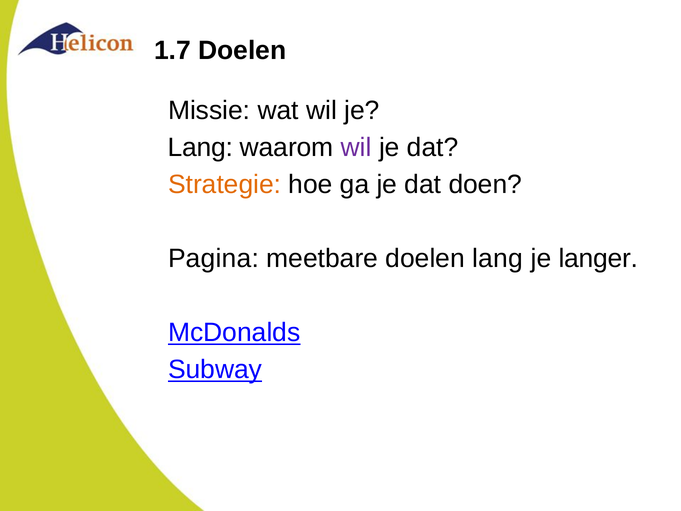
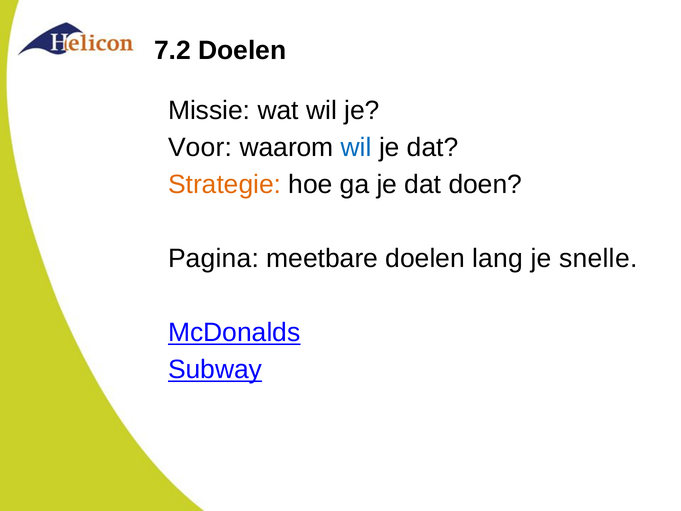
1.7: 1.7 -> 7.2
Lang at (200, 147): Lang -> Voor
wil at (356, 147) colour: purple -> blue
langer: langer -> snelle
